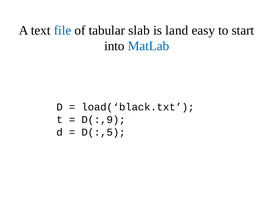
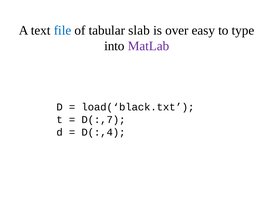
land: land -> over
start: start -> type
MatLab colour: blue -> purple
D(:,9: D(:,9 -> D(:,7
D(:,5: D(:,5 -> D(:,4
